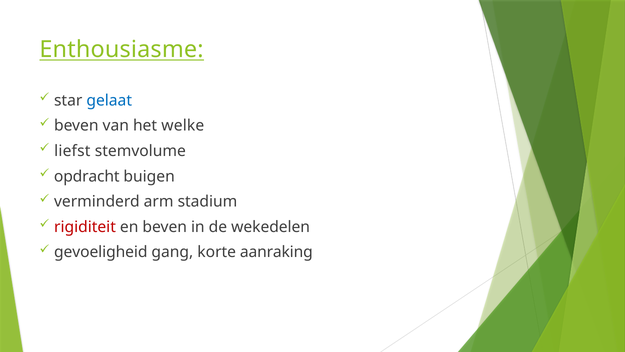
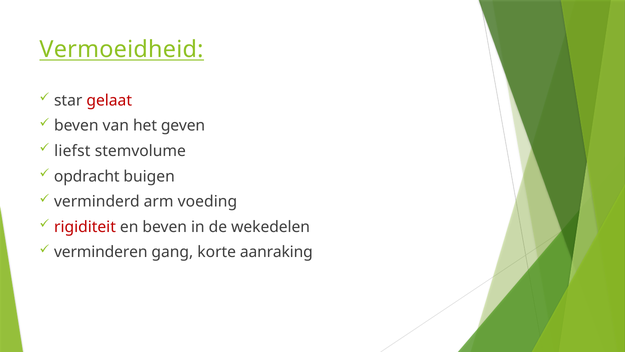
Enthousiasme: Enthousiasme -> Vermoeidheid
gelaat colour: blue -> red
welke: welke -> geven
stadium: stadium -> voeding
gevoeligheid: gevoeligheid -> verminderen
